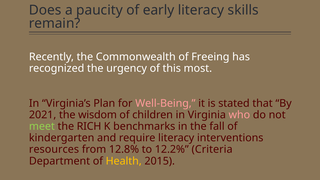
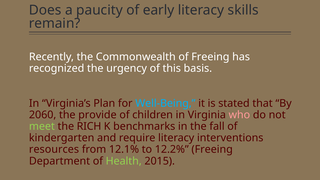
most: most -> basis
Well-Being colour: pink -> light blue
2021: 2021 -> 2060
wisdom: wisdom -> provide
12.8%: 12.8% -> 12.1%
12.2% Criteria: Criteria -> Freeing
Health colour: yellow -> light green
